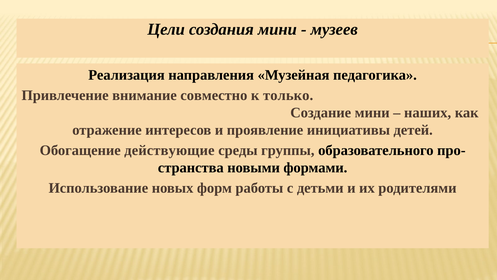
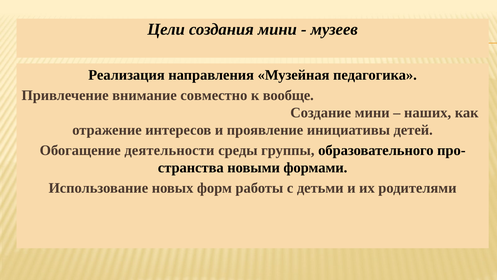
только: только -> вообще
действующие: действующие -> деятельности
